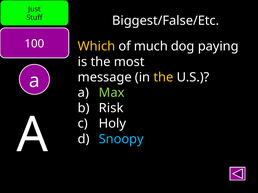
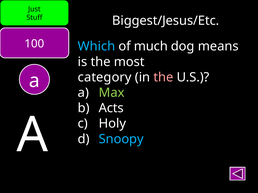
Biggest/False/Etc: Biggest/False/Etc -> Biggest/Jesus/Etc
Which colour: yellow -> light blue
paying: paying -> means
message: message -> category
the at (163, 77) colour: yellow -> pink
Risk: Risk -> Acts
